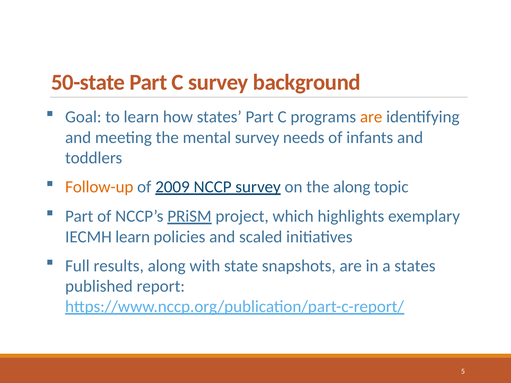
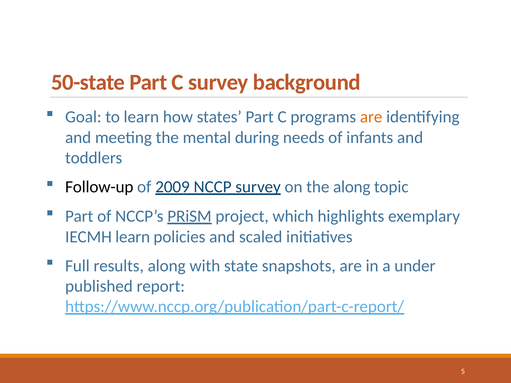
mental survey: survey -> during
Follow-up colour: orange -> black
a states: states -> under
